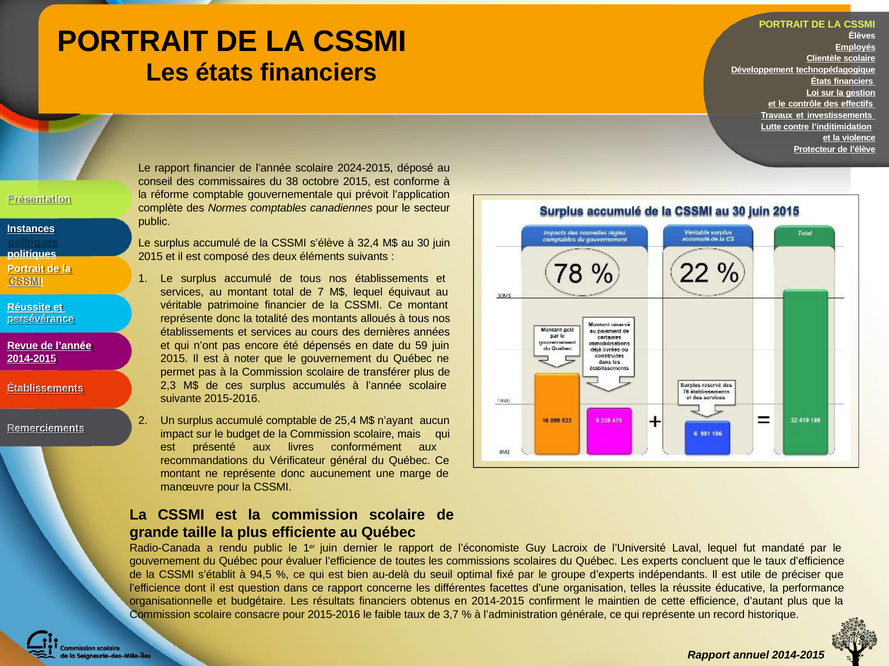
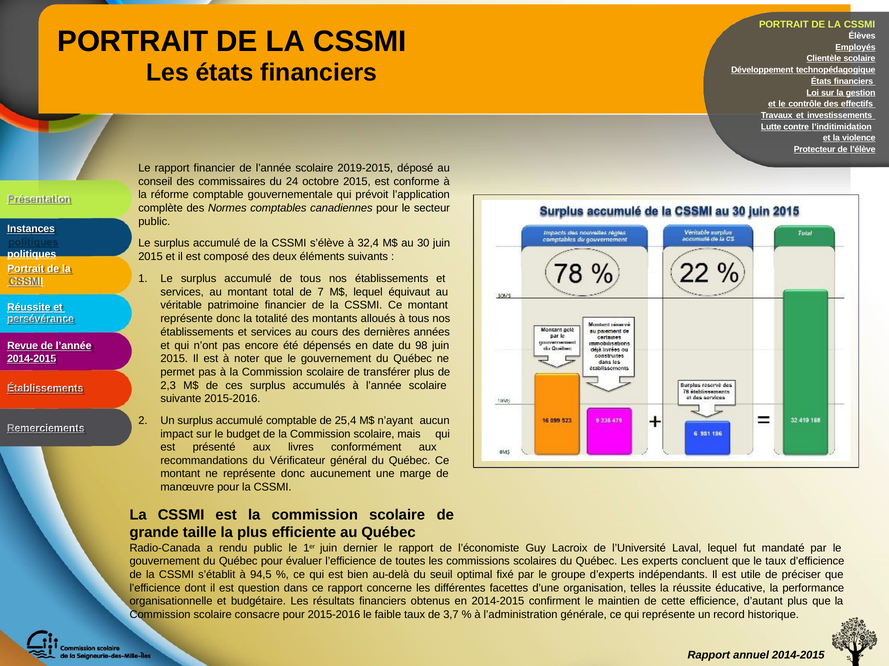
2024-2015: 2024-2015 -> 2019-2015
38: 38 -> 24
59: 59 -> 98
